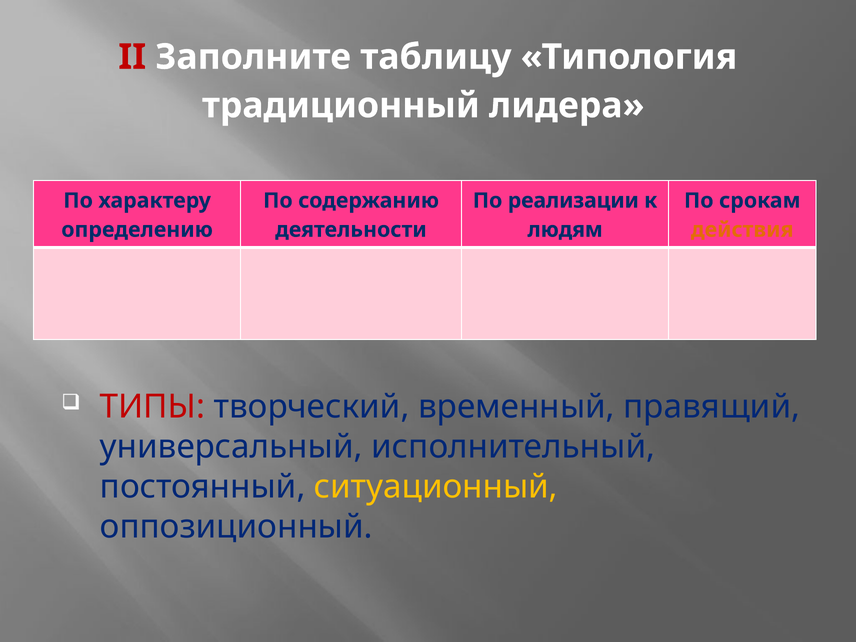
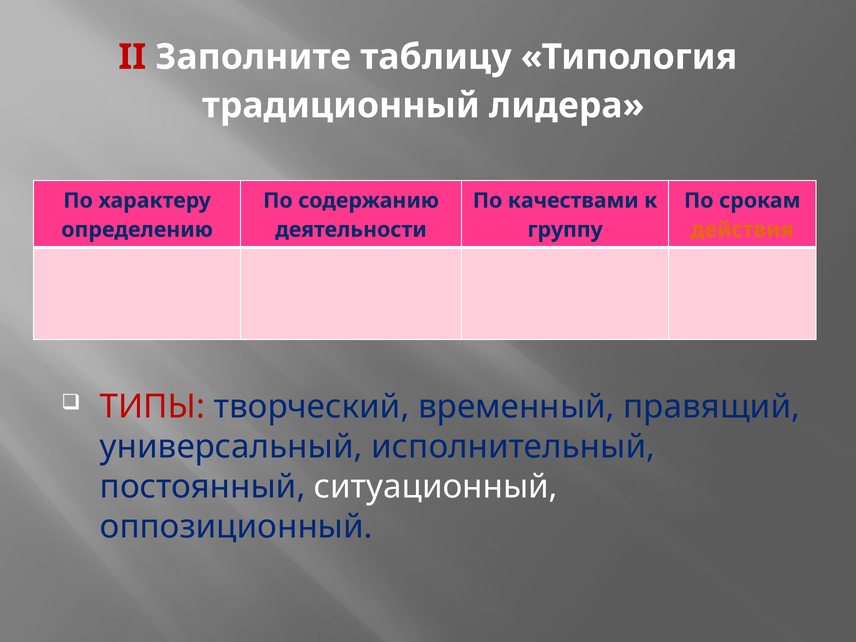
реализации: реализации -> качествами
людям: людям -> группу
ситуационный colour: yellow -> white
